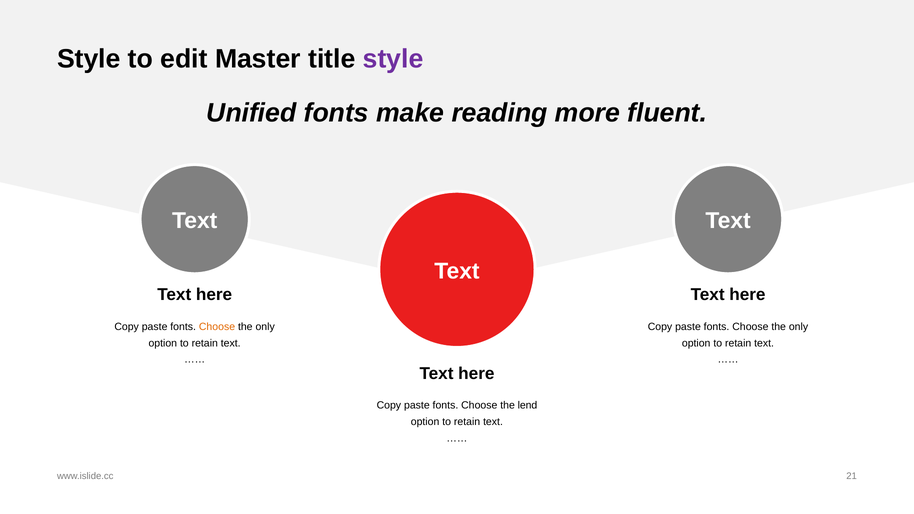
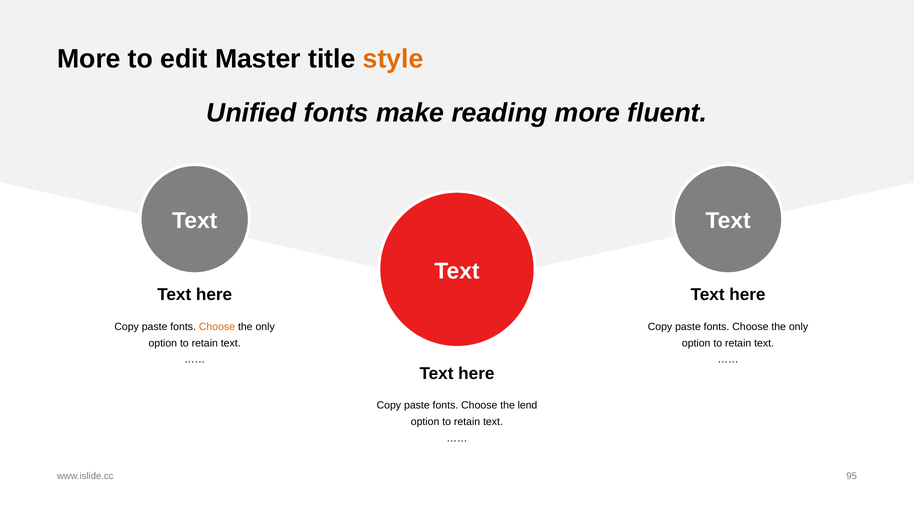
Style at (89, 59): Style -> More
style at (393, 59) colour: purple -> orange
21: 21 -> 95
